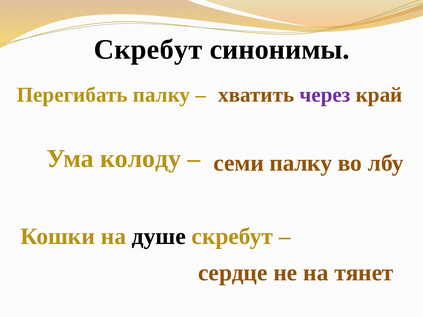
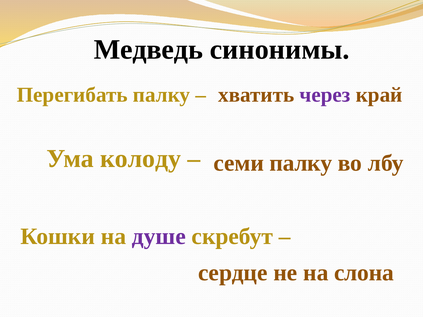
Скребут at (148, 50): Скребут -> Медведь
душе colour: black -> purple
тянет: тянет -> слона
